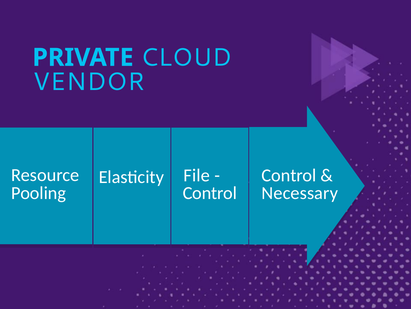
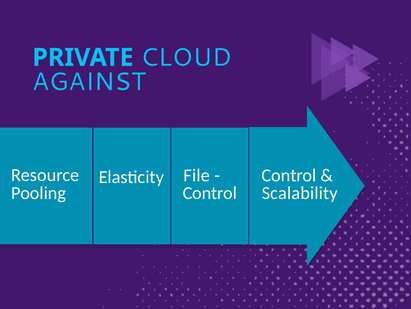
VENDOR: VENDOR -> AGAINST
Necessary: Necessary -> Scalability
